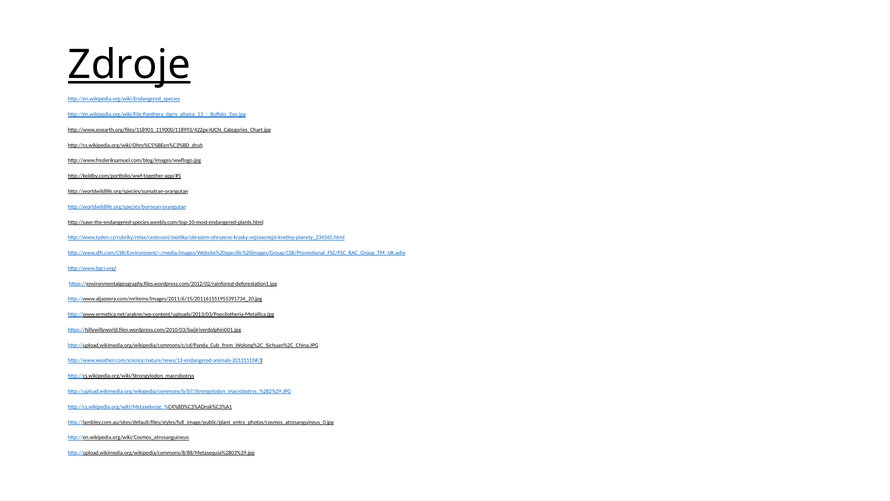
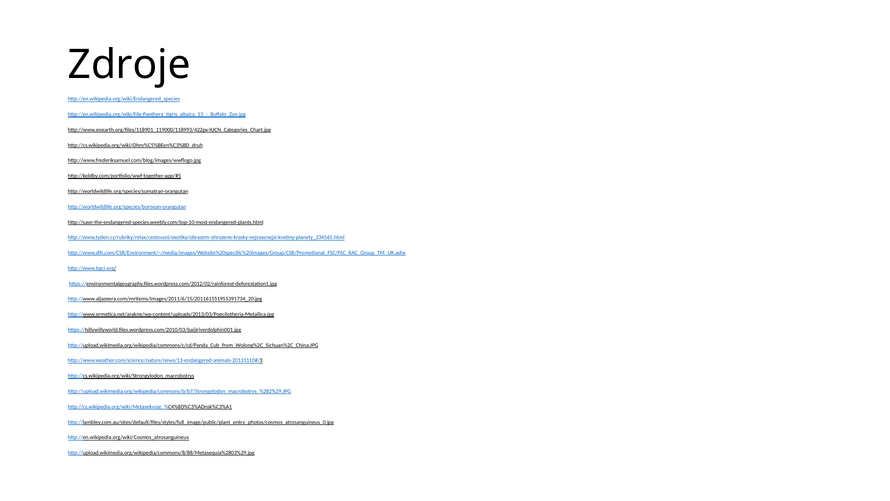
Zdroje underline: present -> none
